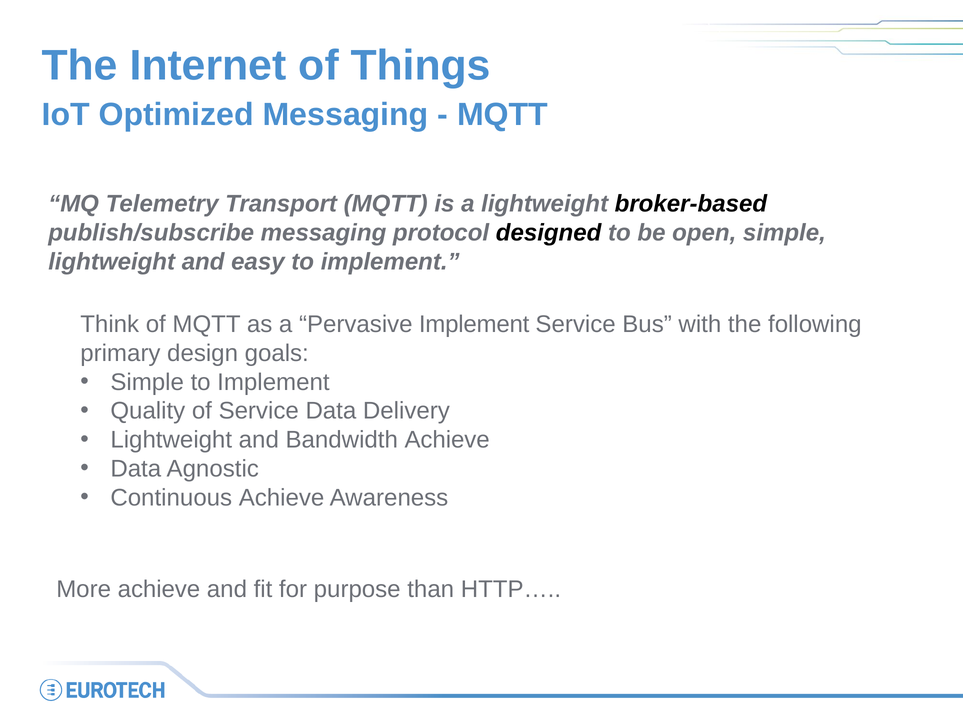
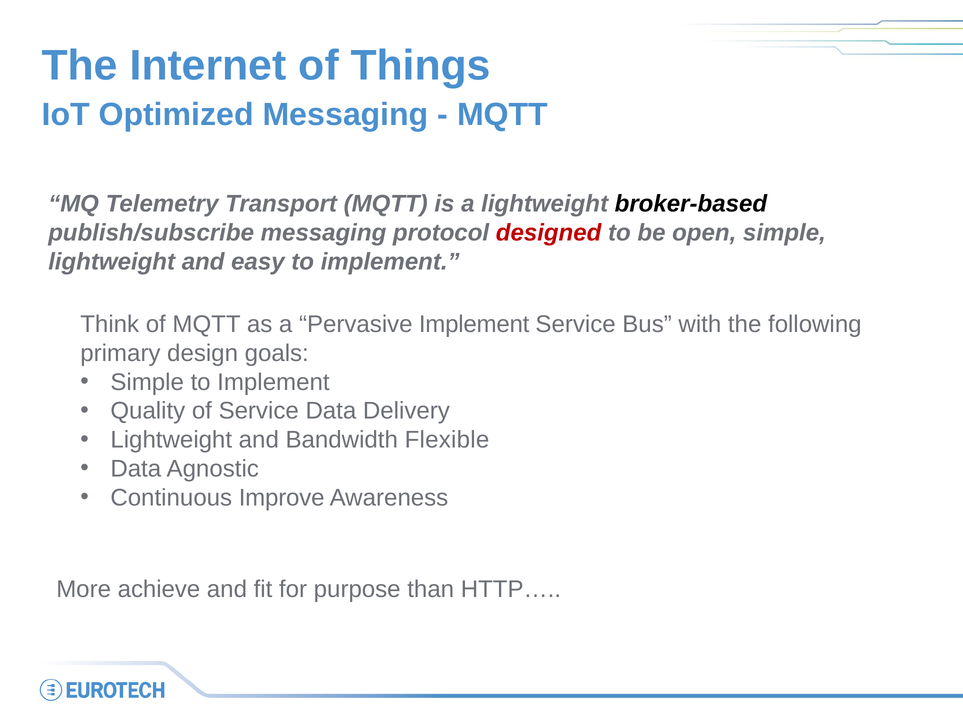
designed colour: black -> red
Bandwidth Achieve: Achieve -> Flexible
Continuous Achieve: Achieve -> Improve
